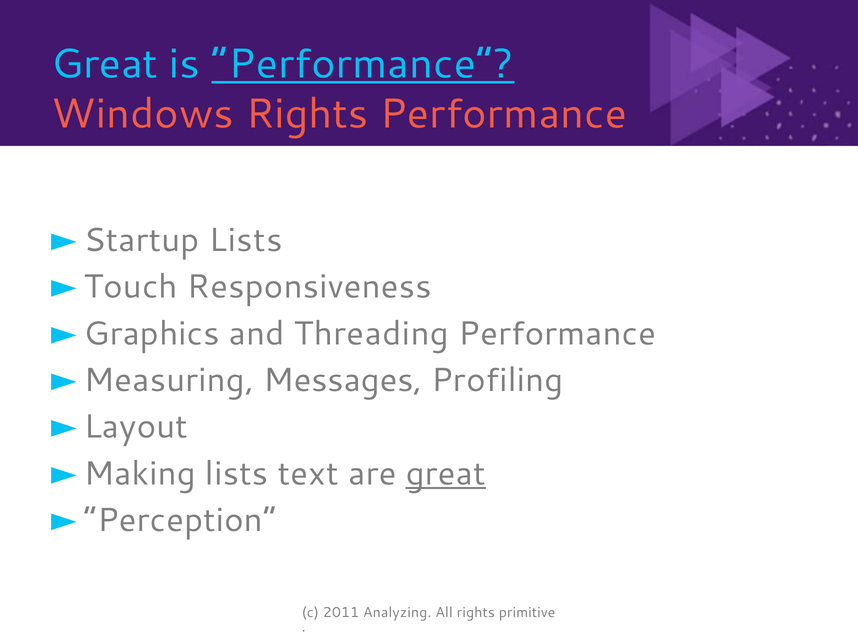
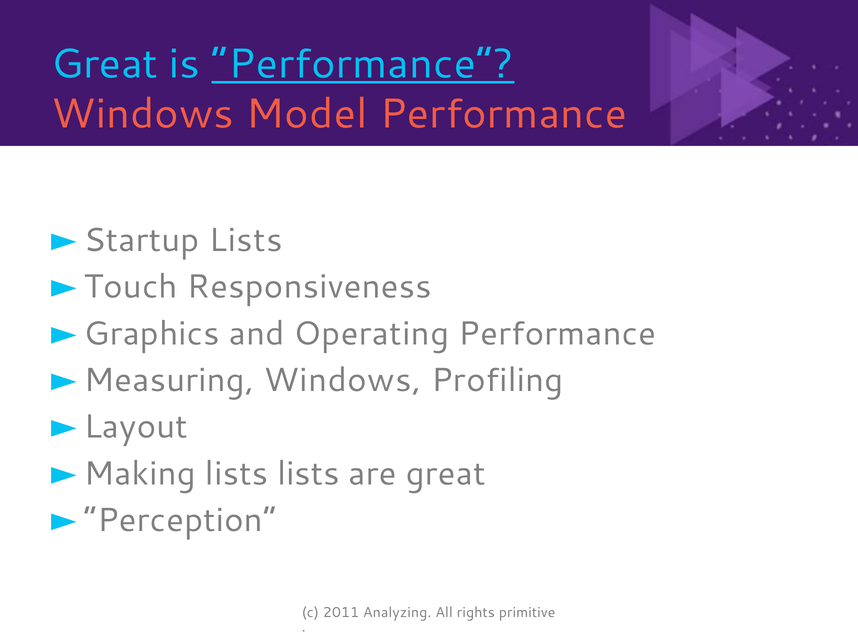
Windows Rights: Rights -> Model
Threading: Threading -> Operating
Messages at (343, 381): Messages -> Windows
lists text: text -> lists
great at (446, 474) underline: present -> none
